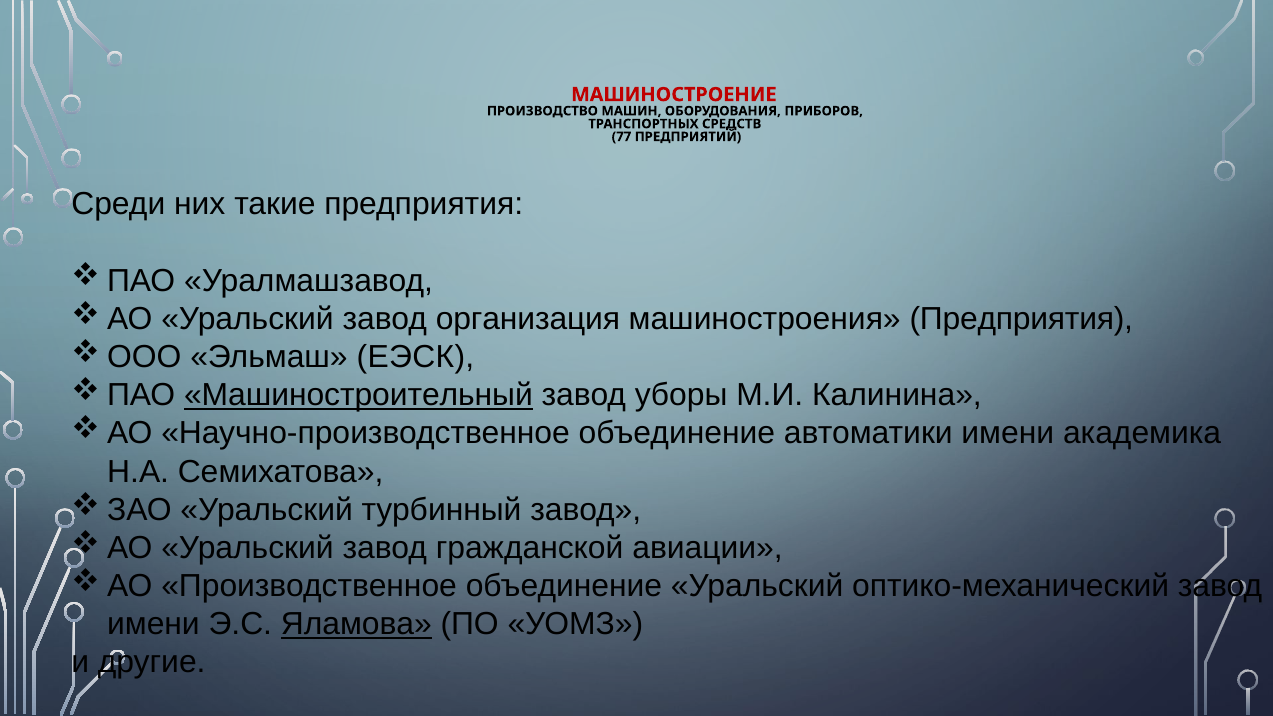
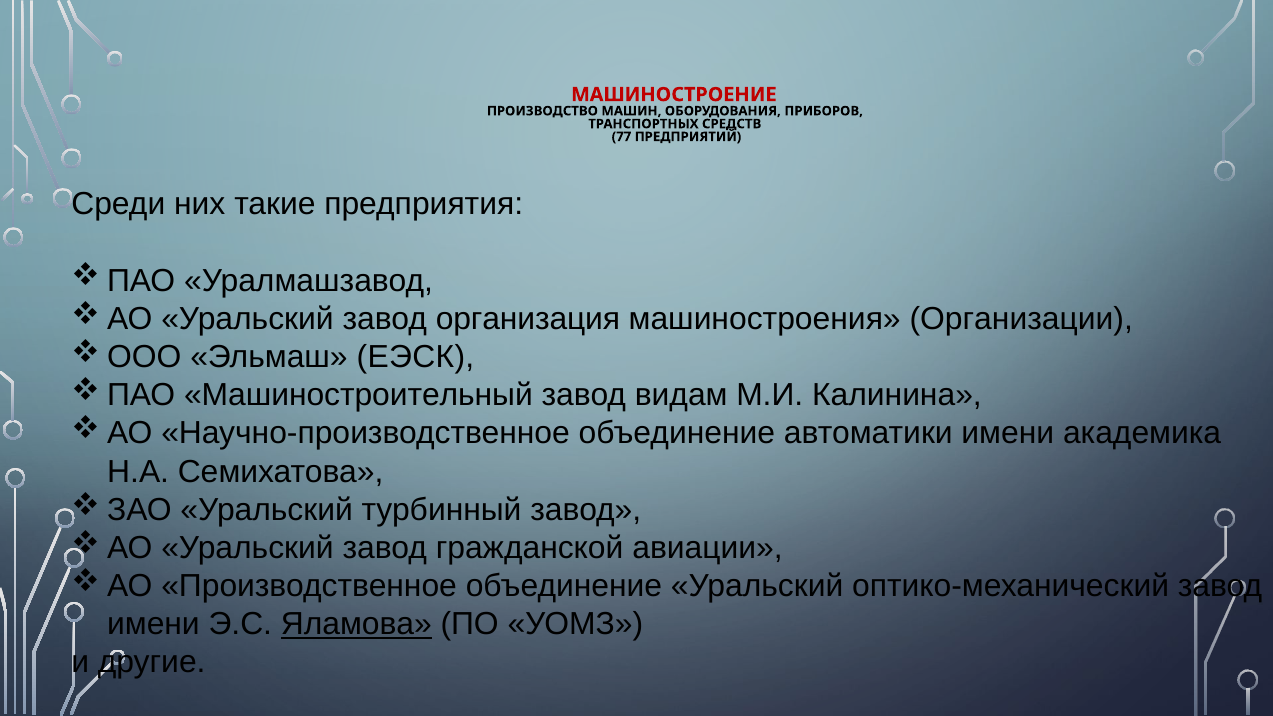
машиностроения Предприятия: Предприятия -> Организации
Машиностроительный underline: present -> none
уборы: уборы -> видам
